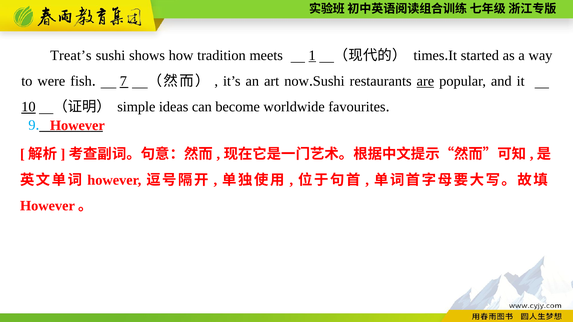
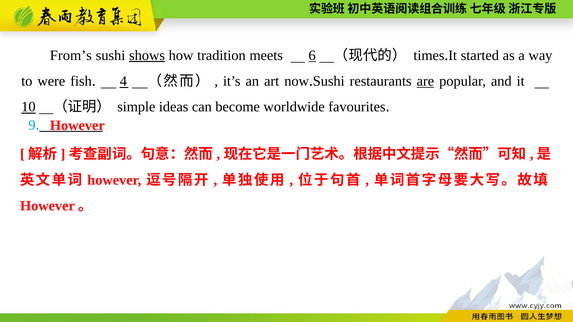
Treat’s: Treat’s -> From’s
shows underline: none -> present
1: 1 -> 6
7: 7 -> 4
